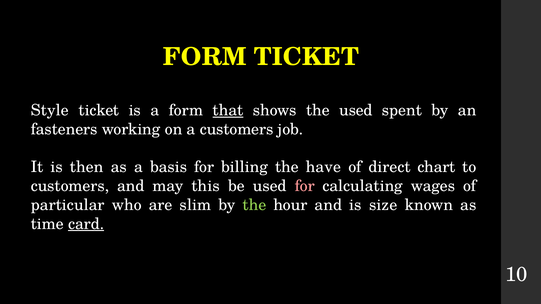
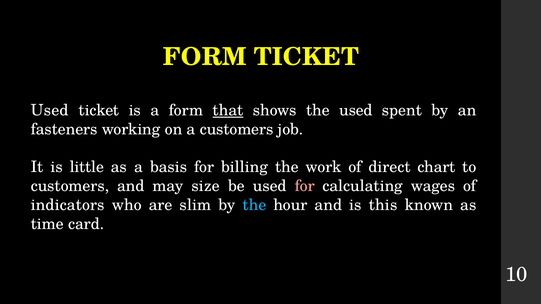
Style at (50, 110): Style -> Used
then: then -> little
have: have -> work
this: this -> size
particular: particular -> indicators
the at (254, 205) colour: light green -> light blue
size: size -> this
card underline: present -> none
